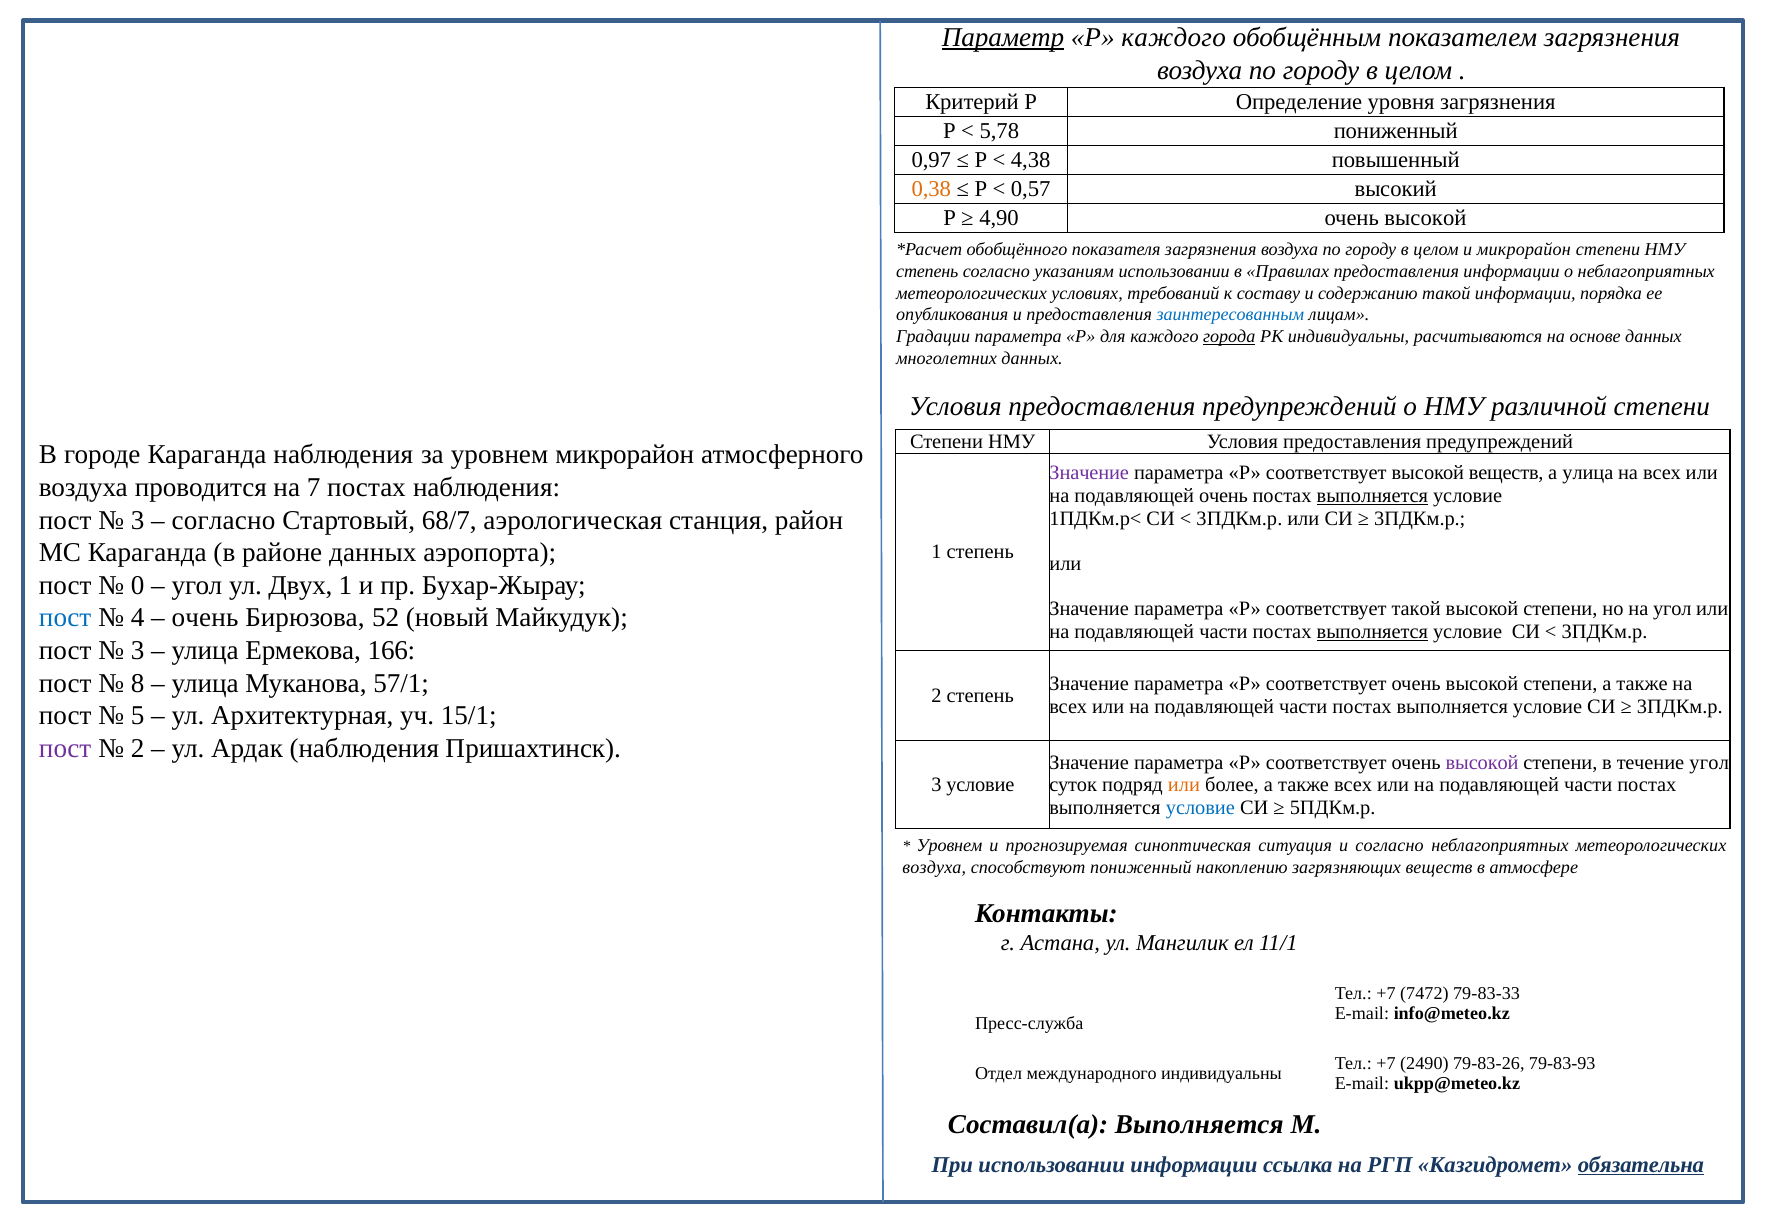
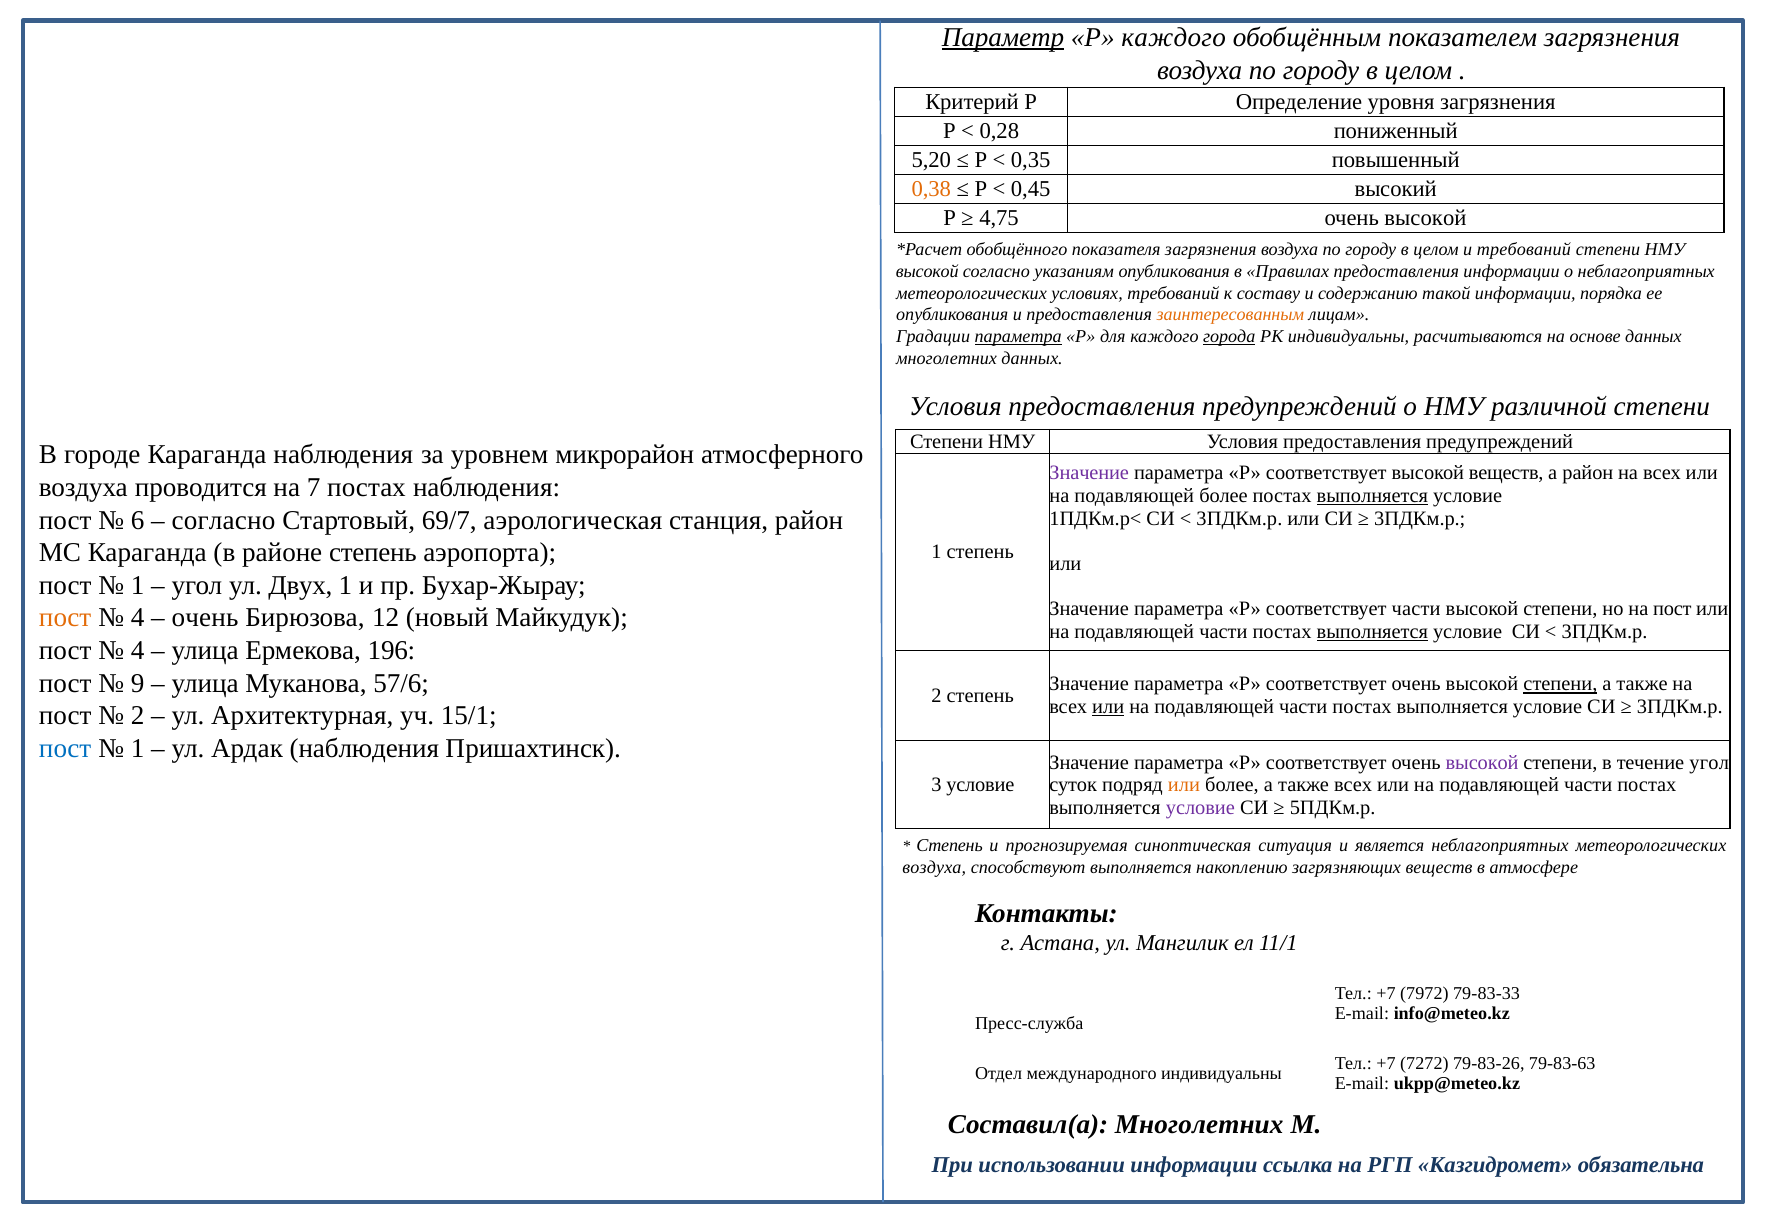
5,78: 5,78 -> 0,28
0,97: 0,97 -> 5,20
4,38: 4,38 -> 0,35
0,57: 0,57 -> 0,45
4,90: 4,90 -> 4,75
и микрорайон: микрорайон -> требований
степень at (927, 271): степень -> высокой
указаниям использовании: использовании -> опубликования
заинтересованным colour: blue -> orange
параметра at (1018, 336) underline: none -> present
а улица: улица -> район
подавляющей очень: очень -> более
3 at (138, 520): 3 -> 6
68/7: 68/7 -> 69/7
районе данных: данных -> степень
0 at (138, 585): 0 -> 1
соответствует такой: такой -> части
на угол: угол -> пост
пост at (65, 618) colour: blue -> orange
52: 52 -> 12
3 at (138, 650): 3 -> 4
166: 166 -> 196
8: 8 -> 9
57/1: 57/1 -> 57/6
степени at (1560, 684) underline: none -> present
или at (1108, 707) underline: none -> present
5 at (138, 716): 5 -> 2
пост at (65, 748) colour: purple -> blue
2 at (138, 748): 2 -> 1
условие at (1200, 807) colour: blue -> purple
Уровнем at (950, 845): Уровнем -> Степень
и согласно: согласно -> является
способствуют пониженный: пониженный -> выполняется
7472: 7472 -> 7972
2490: 2490 -> 7272
79-83-93: 79-83-93 -> 79-83-63
Составил(а Выполняется: Выполняется -> Многолетних
обязательна underline: present -> none
